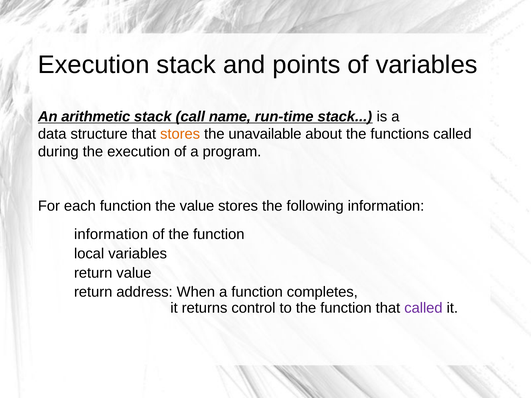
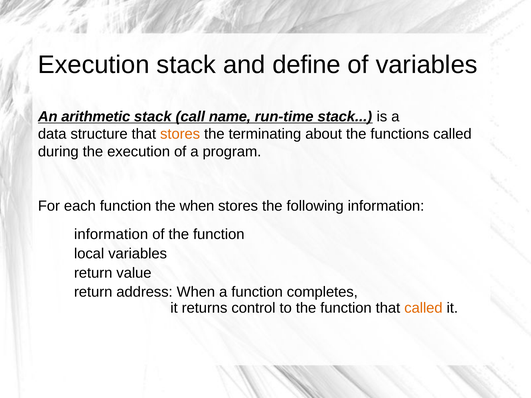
points: points -> define
unavailable: unavailable -> terminating
the value: value -> when
called at (423, 308) colour: purple -> orange
